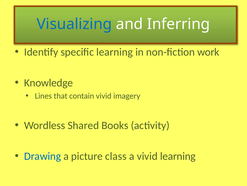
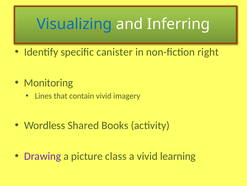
specific learning: learning -> canister
work: work -> right
Knowledge: Knowledge -> Monitoring
Drawing colour: blue -> purple
